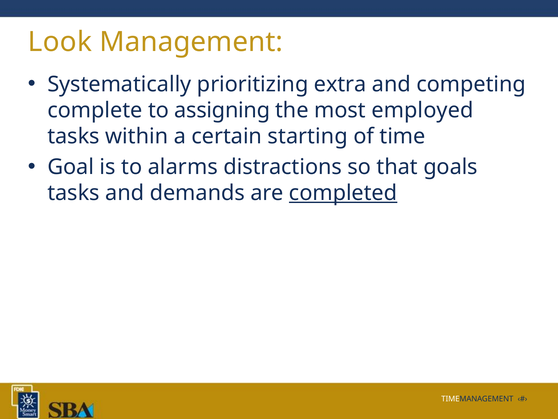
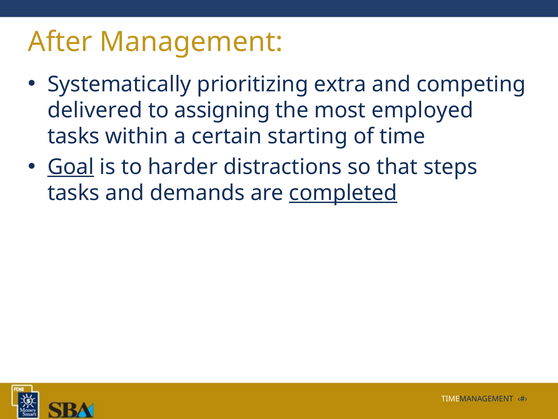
Look: Look -> After
complete: complete -> delivered
Goal underline: none -> present
alarms: alarms -> harder
goals: goals -> steps
